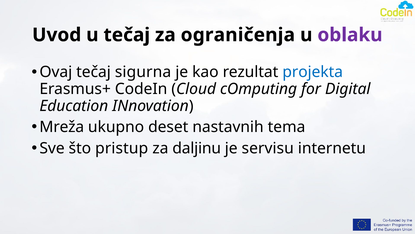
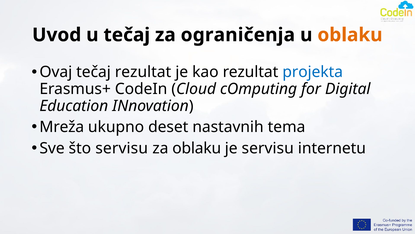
oblaku at (350, 35) colour: purple -> orange
tečaj sigurna: sigurna -> rezultat
što pristup: pristup -> servisu
za daljinu: daljinu -> oblaku
